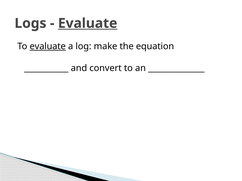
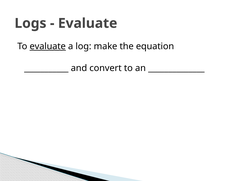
Evaluate at (88, 23) underline: present -> none
